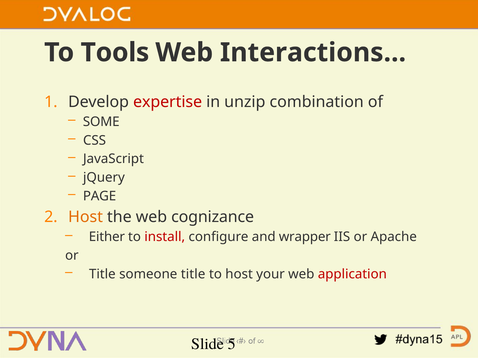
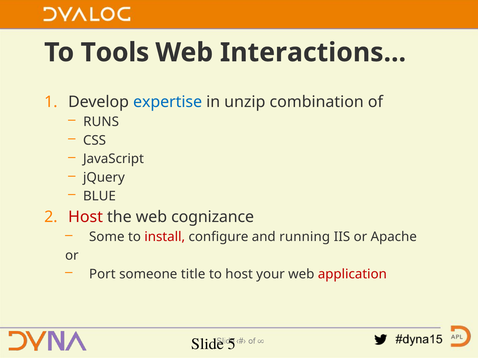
expertise colour: red -> blue
SOME: SOME -> RUNS
PAGE: PAGE -> BLUE
Host at (86, 217) colour: orange -> red
Either: Either -> Some
wrapper: wrapper -> running
Title at (102, 274): Title -> Port
